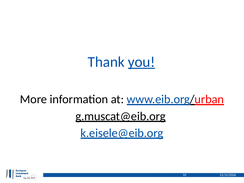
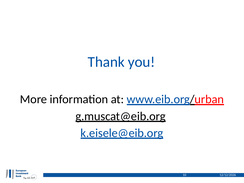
you underline: present -> none
